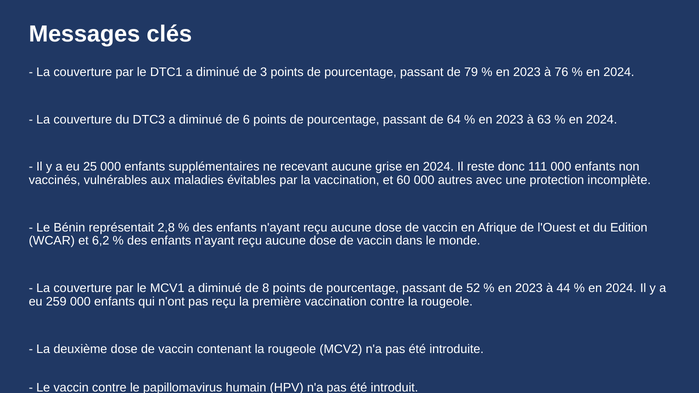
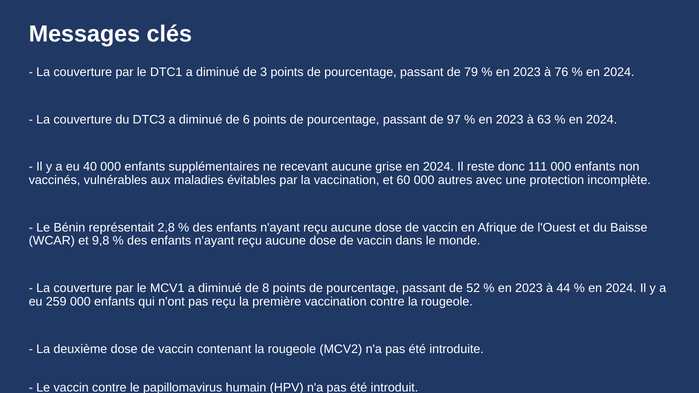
64: 64 -> 97
25: 25 -> 40
Edition: Edition -> Baisse
6,2: 6,2 -> 9,8
